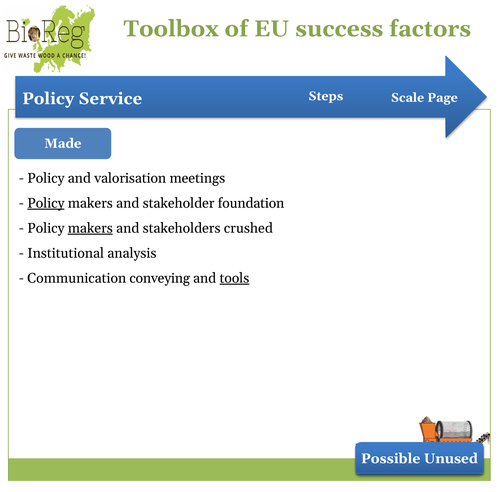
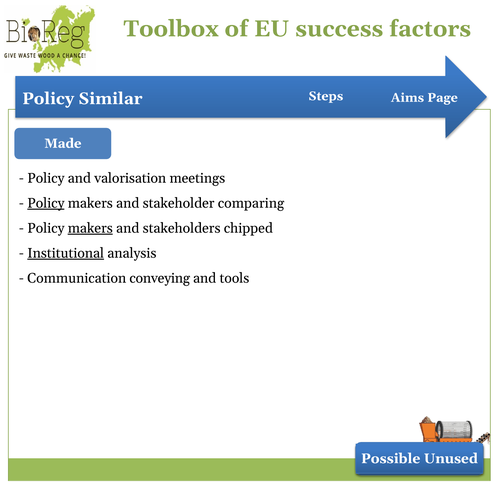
Service: Service -> Similar
Scale: Scale -> Aims
foundation: foundation -> comparing
crushed: crushed -> chipped
Institutional underline: none -> present
tools underline: present -> none
